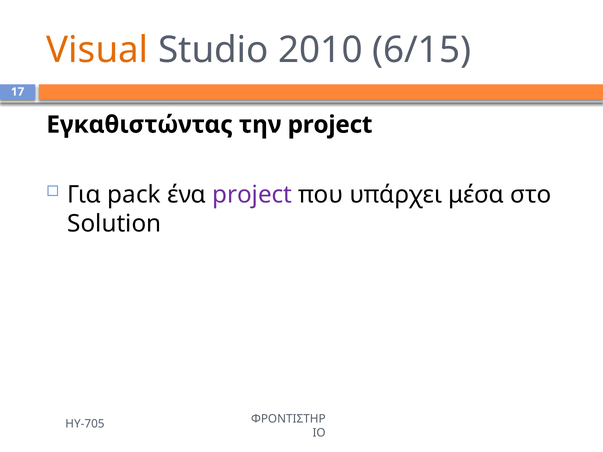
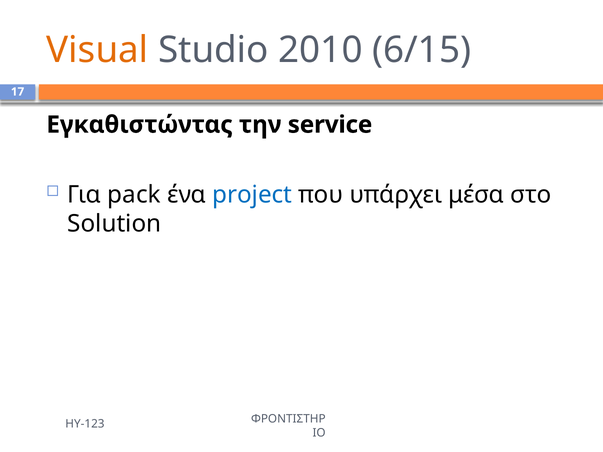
την project: project -> service
project at (252, 195) colour: purple -> blue
ΗΥ-705: ΗΥ-705 -> ΗΥ-123
